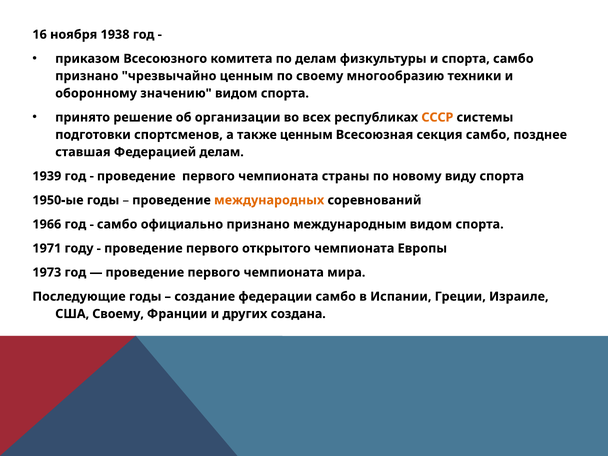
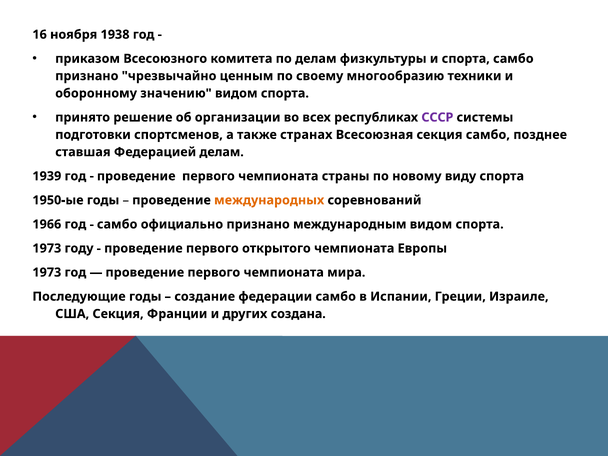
СССР colour: orange -> purple
также ценным: ценным -> странах
1971 at (47, 248): 1971 -> 1973
США Своему: Своему -> Секция
